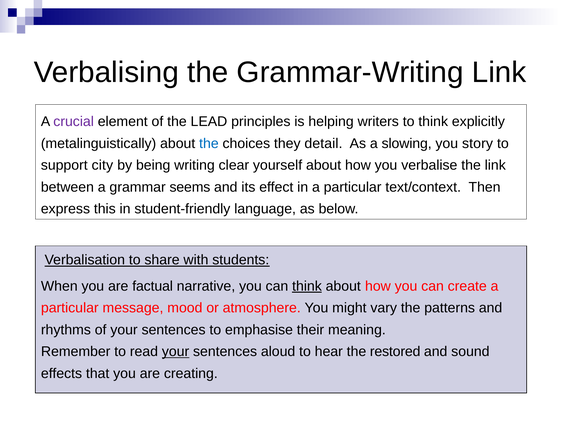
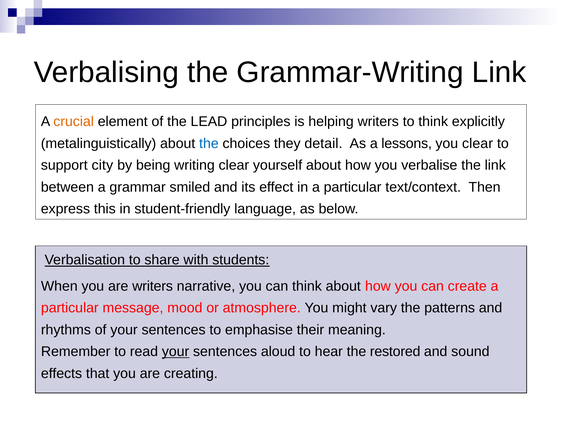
crucial colour: purple -> orange
slowing: slowing -> lessons
you story: story -> clear
seems: seems -> smiled
are factual: factual -> writers
think at (307, 286) underline: present -> none
